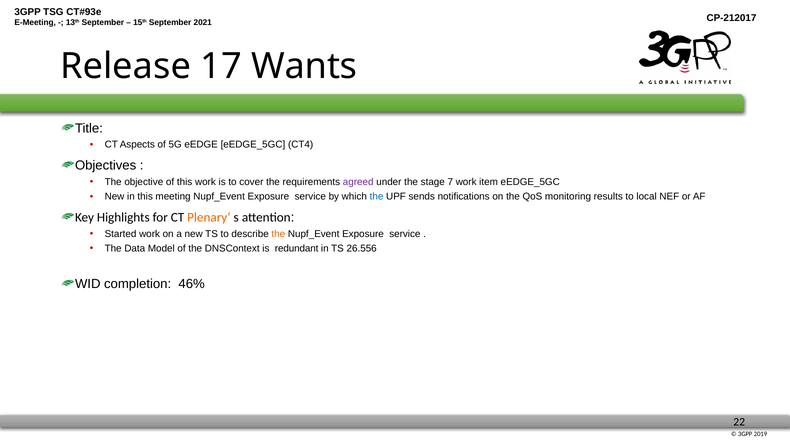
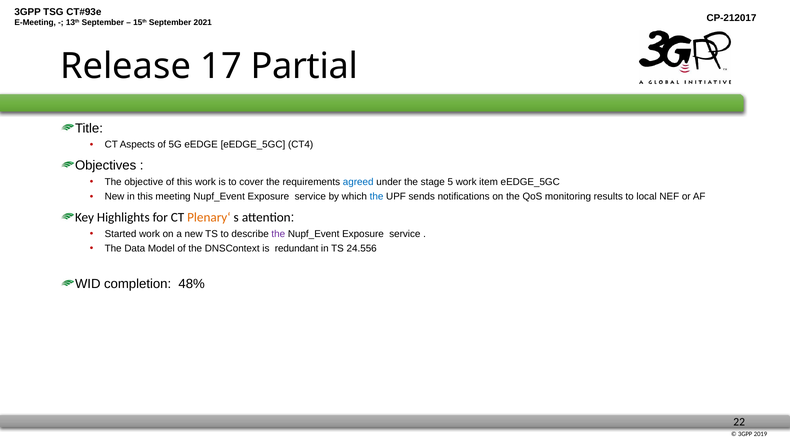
Wants: Wants -> Partial
agreed colour: purple -> blue
7: 7 -> 5
the at (278, 234) colour: orange -> purple
26.556: 26.556 -> 24.556
46%: 46% -> 48%
